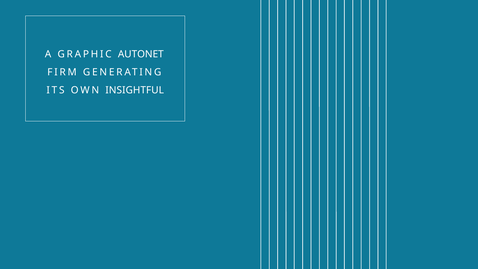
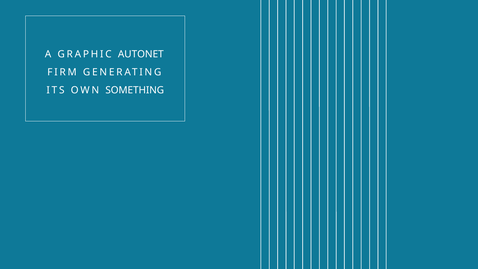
INSIGHTFUL: INSIGHTFUL -> SOMETHING
